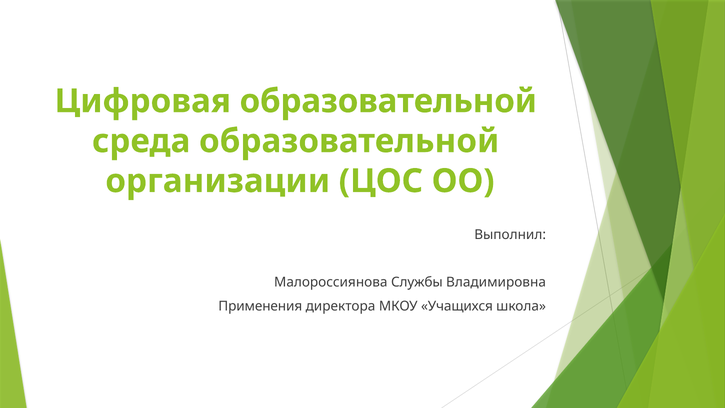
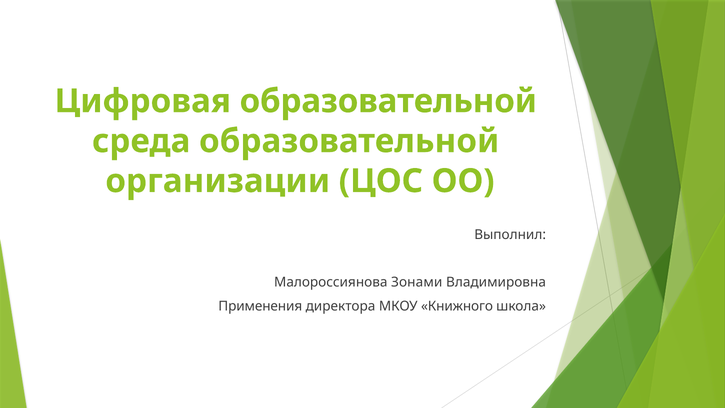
Службы: Службы -> Зонами
Учащихся: Учащихся -> Книжного
